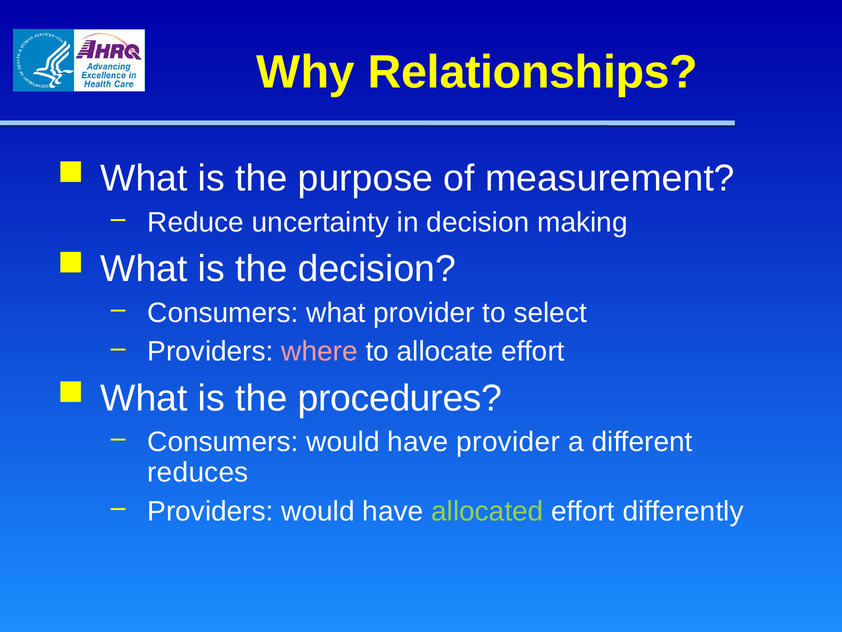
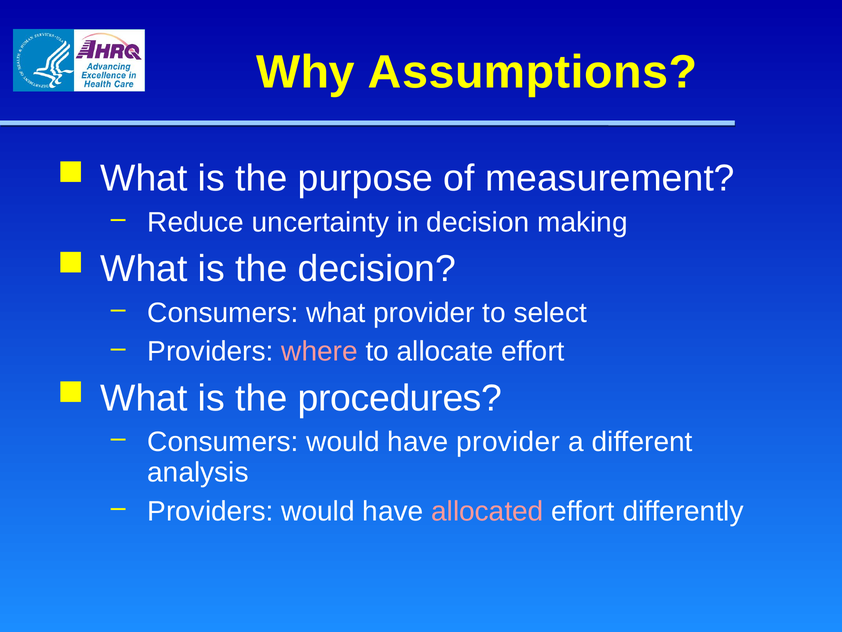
Relationships: Relationships -> Assumptions
reduces: reduces -> analysis
allocated colour: light green -> pink
